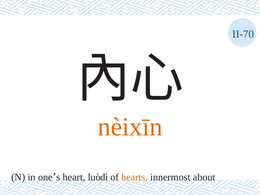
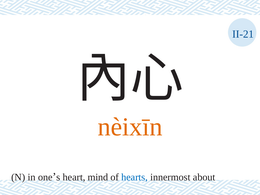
II-70: II-70 -> II-21
luòdì: luòdì -> mind
hearts colour: orange -> blue
